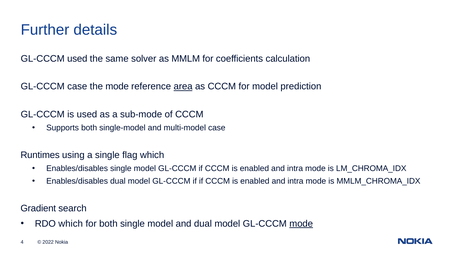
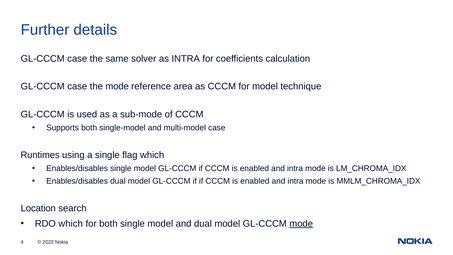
used at (77, 59): used -> case
as MMLM: MMLM -> INTRA
area underline: present -> none
prediction: prediction -> technique
Gradient: Gradient -> Location
